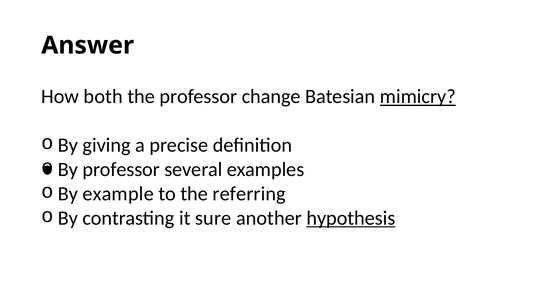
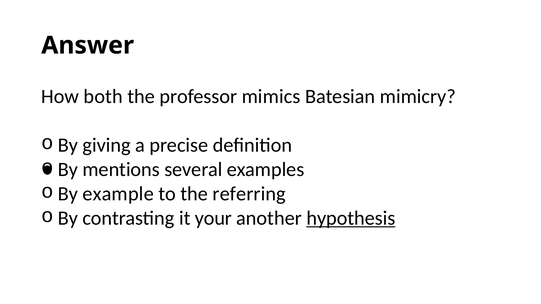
change: change -> mimics
mimicry underline: present -> none
By professor: professor -> mentions
sure: sure -> your
